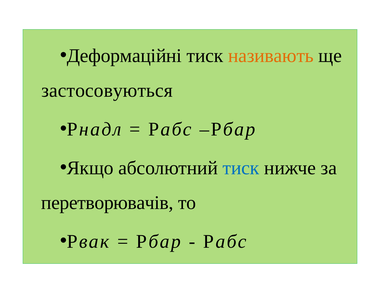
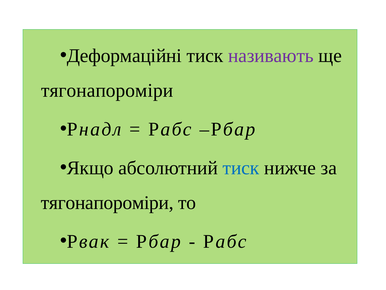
називають colour: orange -> purple
застосовуються at (107, 90): застосовуються -> тягонапороміри
перетворювачів at (107, 202): перетворювачів -> тягонапороміри
